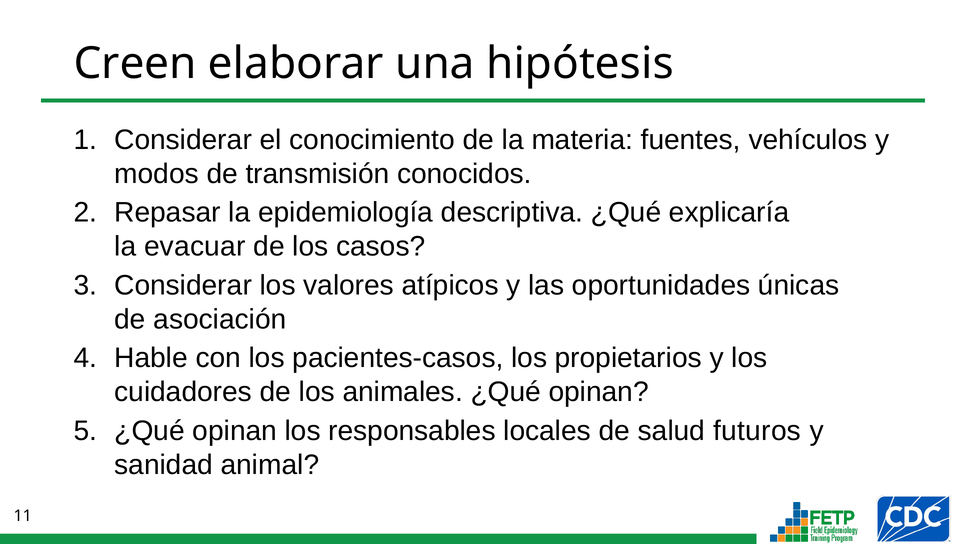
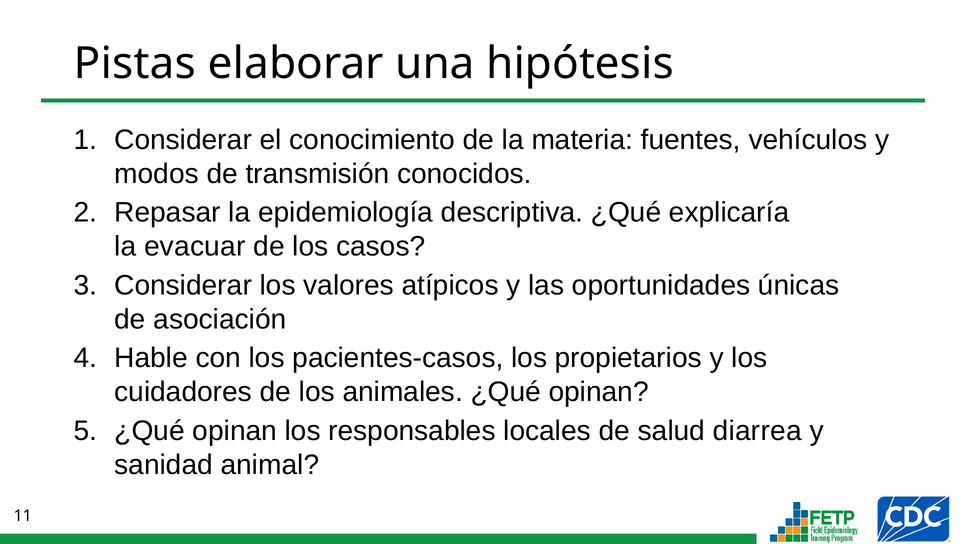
Creen: Creen -> Pistas
futuros: futuros -> diarrea
